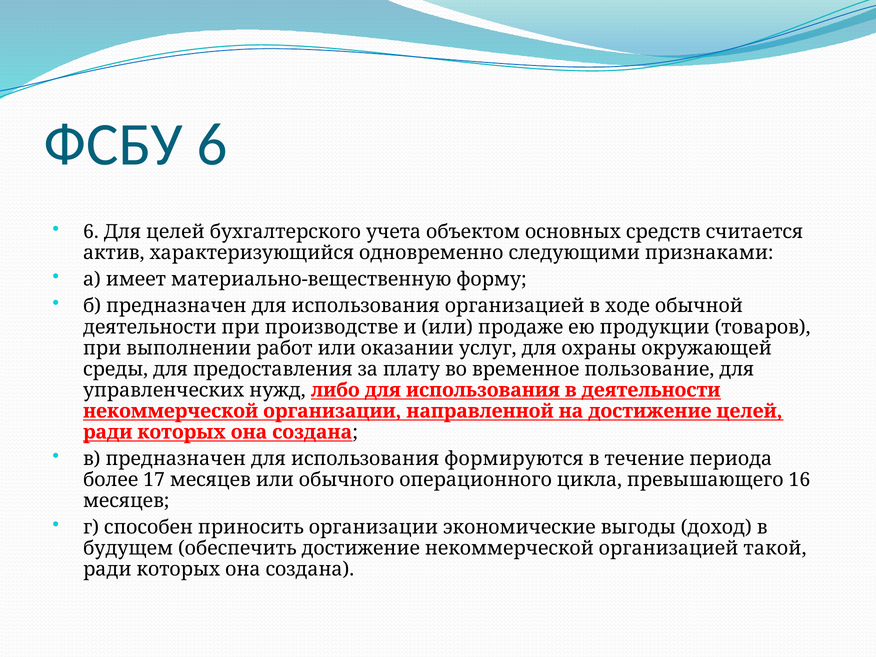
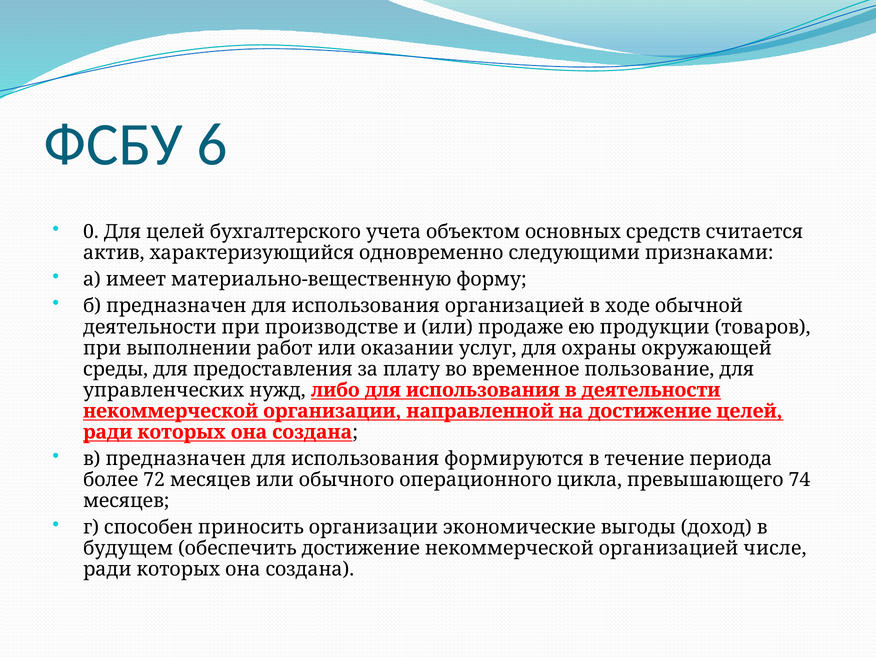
6 at (91, 232): 6 -> 0
17: 17 -> 72
16: 16 -> 74
такой: такой -> числе
